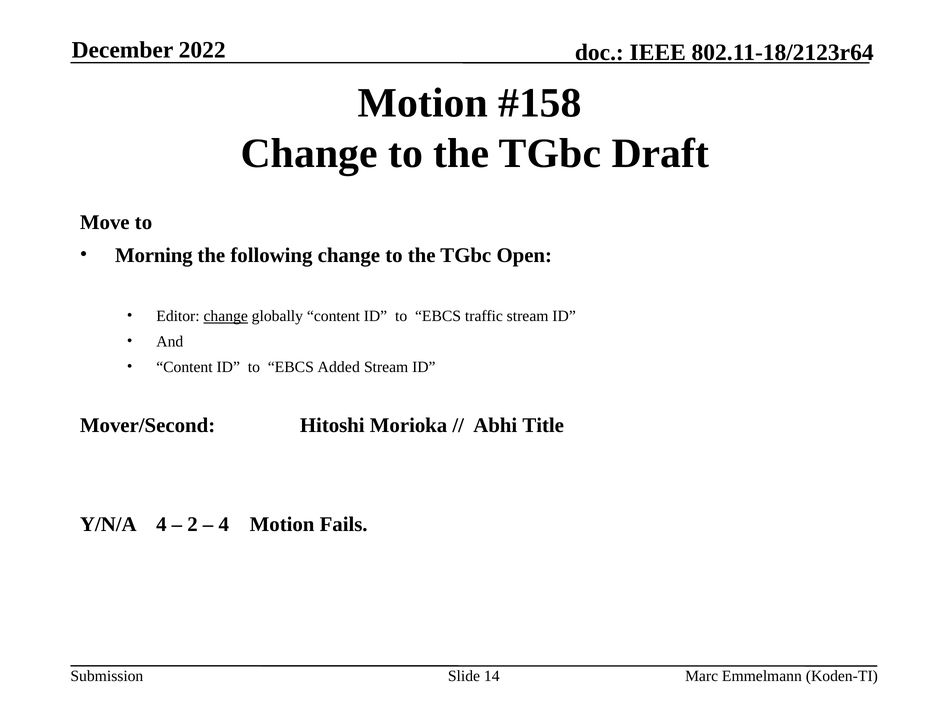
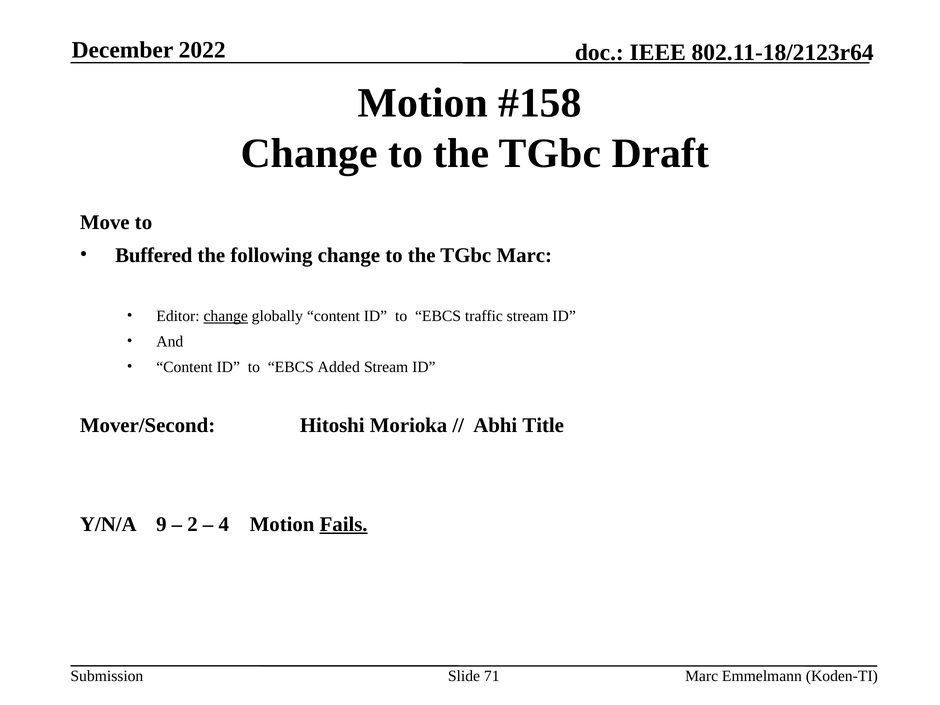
Morning: Morning -> Buffered
TGbc Open: Open -> Marc
Y/N/A 4: 4 -> 9
Fails underline: none -> present
14: 14 -> 71
